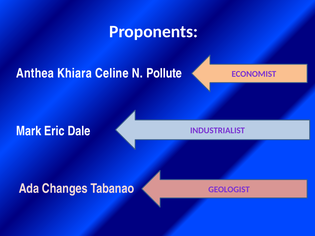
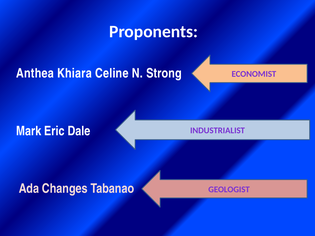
Pollute: Pollute -> Strong
